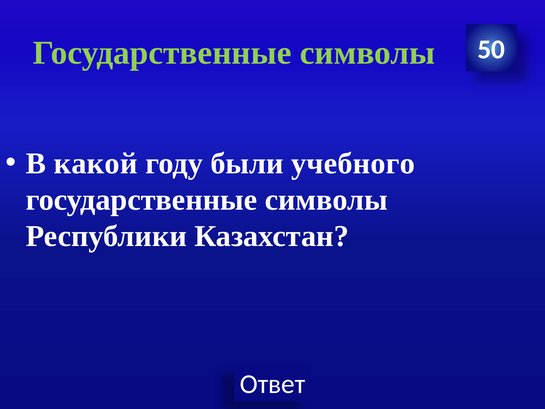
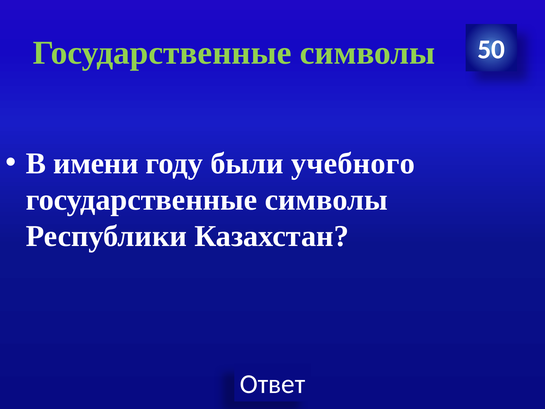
какой: какой -> имени
